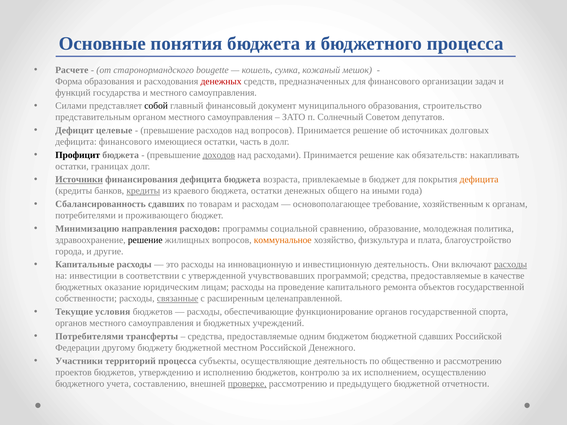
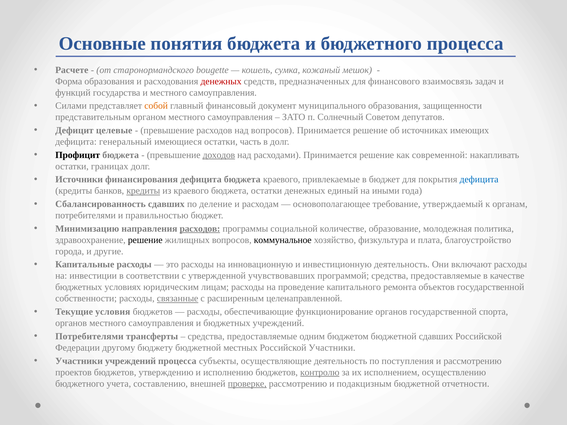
организации: организации -> взаимосвязь
собой colour: black -> orange
строительство: строительство -> защищенности
долговых: долговых -> имеющих
дефицита финансового: финансового -> генеральный
обязательств: обязательств -> современной
Источники underline: present -> none
бюджета возраста: возраста -> краевого
дефицита at (479, 180) colour: orange -> blue
общего: общего -> единый
товарам: товарам -> деление
хозяйственным: хозяйственным -> утверждаемый
проживающего: проживающего -> правильностью
расходов at (200, 229) underline: none -> present
сравнению: сравнению -> количестве
коммунальное colour: orange -> black
расходы at (511, 265) underline: present -> none
оказание: оказание -> условиях
местном: местном -> местных
Российской Денежного: Денежного -> Участники
Участники территорий: территорий -> учреждений
общественно: общественно -> поступления
контролю underline: none -> present
предыдущего: предыдущего -> подакцизным
